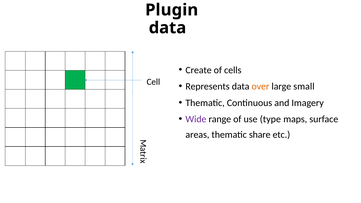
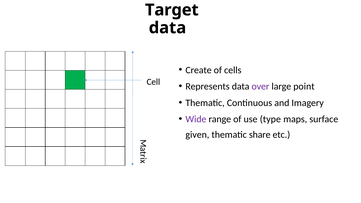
Plugin: Plugin -> Target
over colour: orange -> purple
small: small -> point
areas: areas -> given
